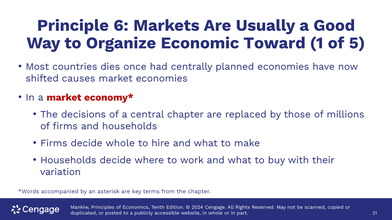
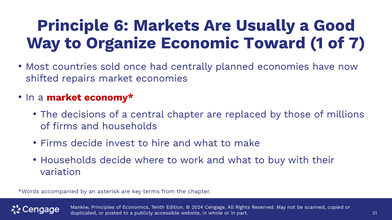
5: 5 -> 7
dies: dies -> sold
causes: causes -> repairs
decide whole: whole -> invest
